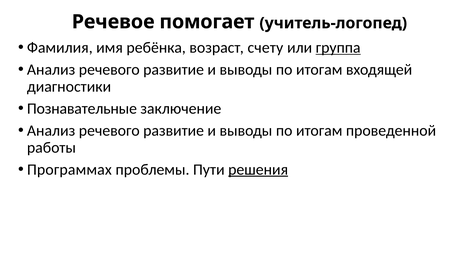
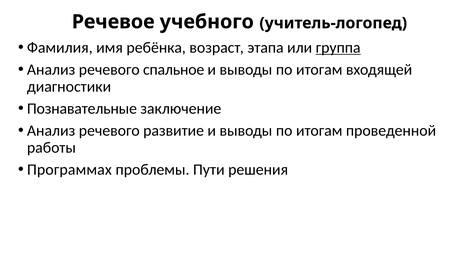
помогает: помогает -> учебного
счету: счету -> этапа
развитие at (174, 70): развитие -> спальное
решения underline: present -> none
